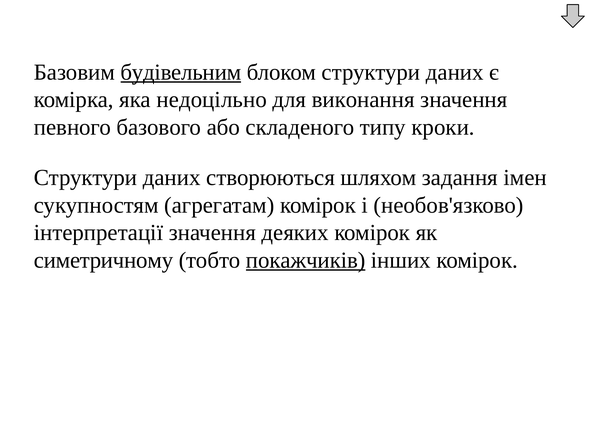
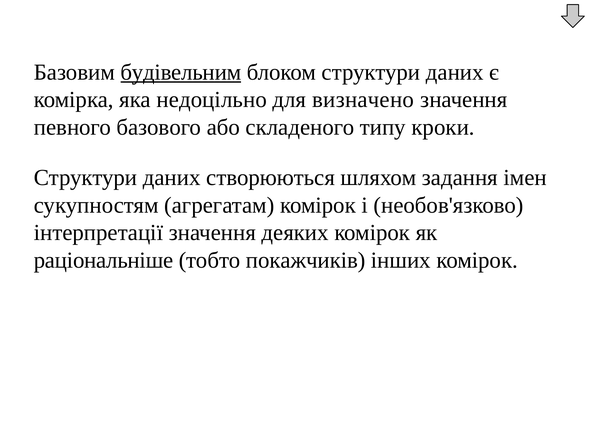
виконання: виконання -> визначено
симетричному: симетричному -> раціональніше
покажчиків underline: present -> none
